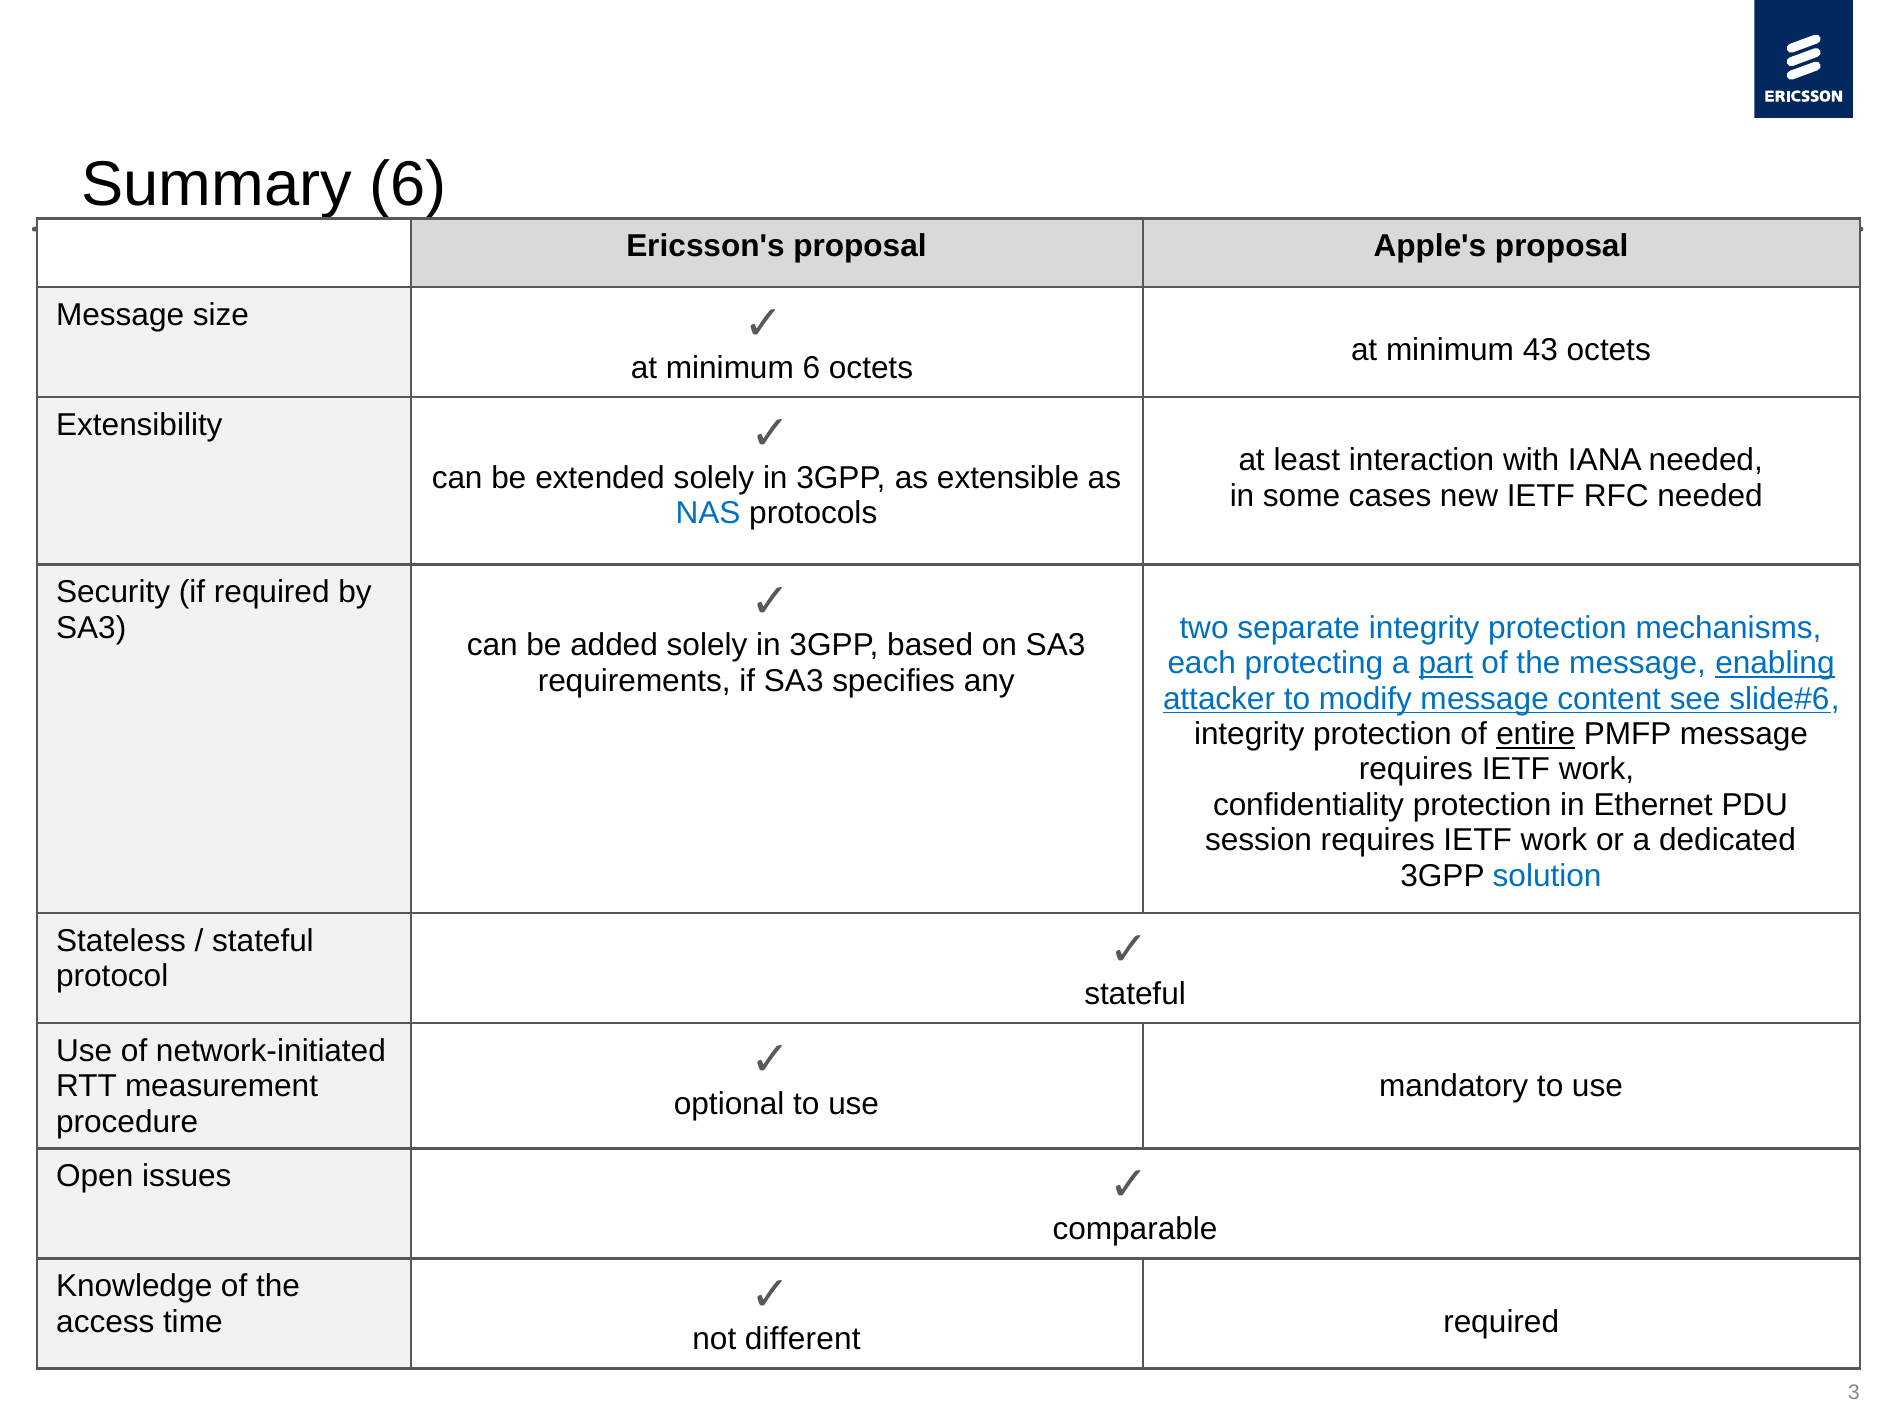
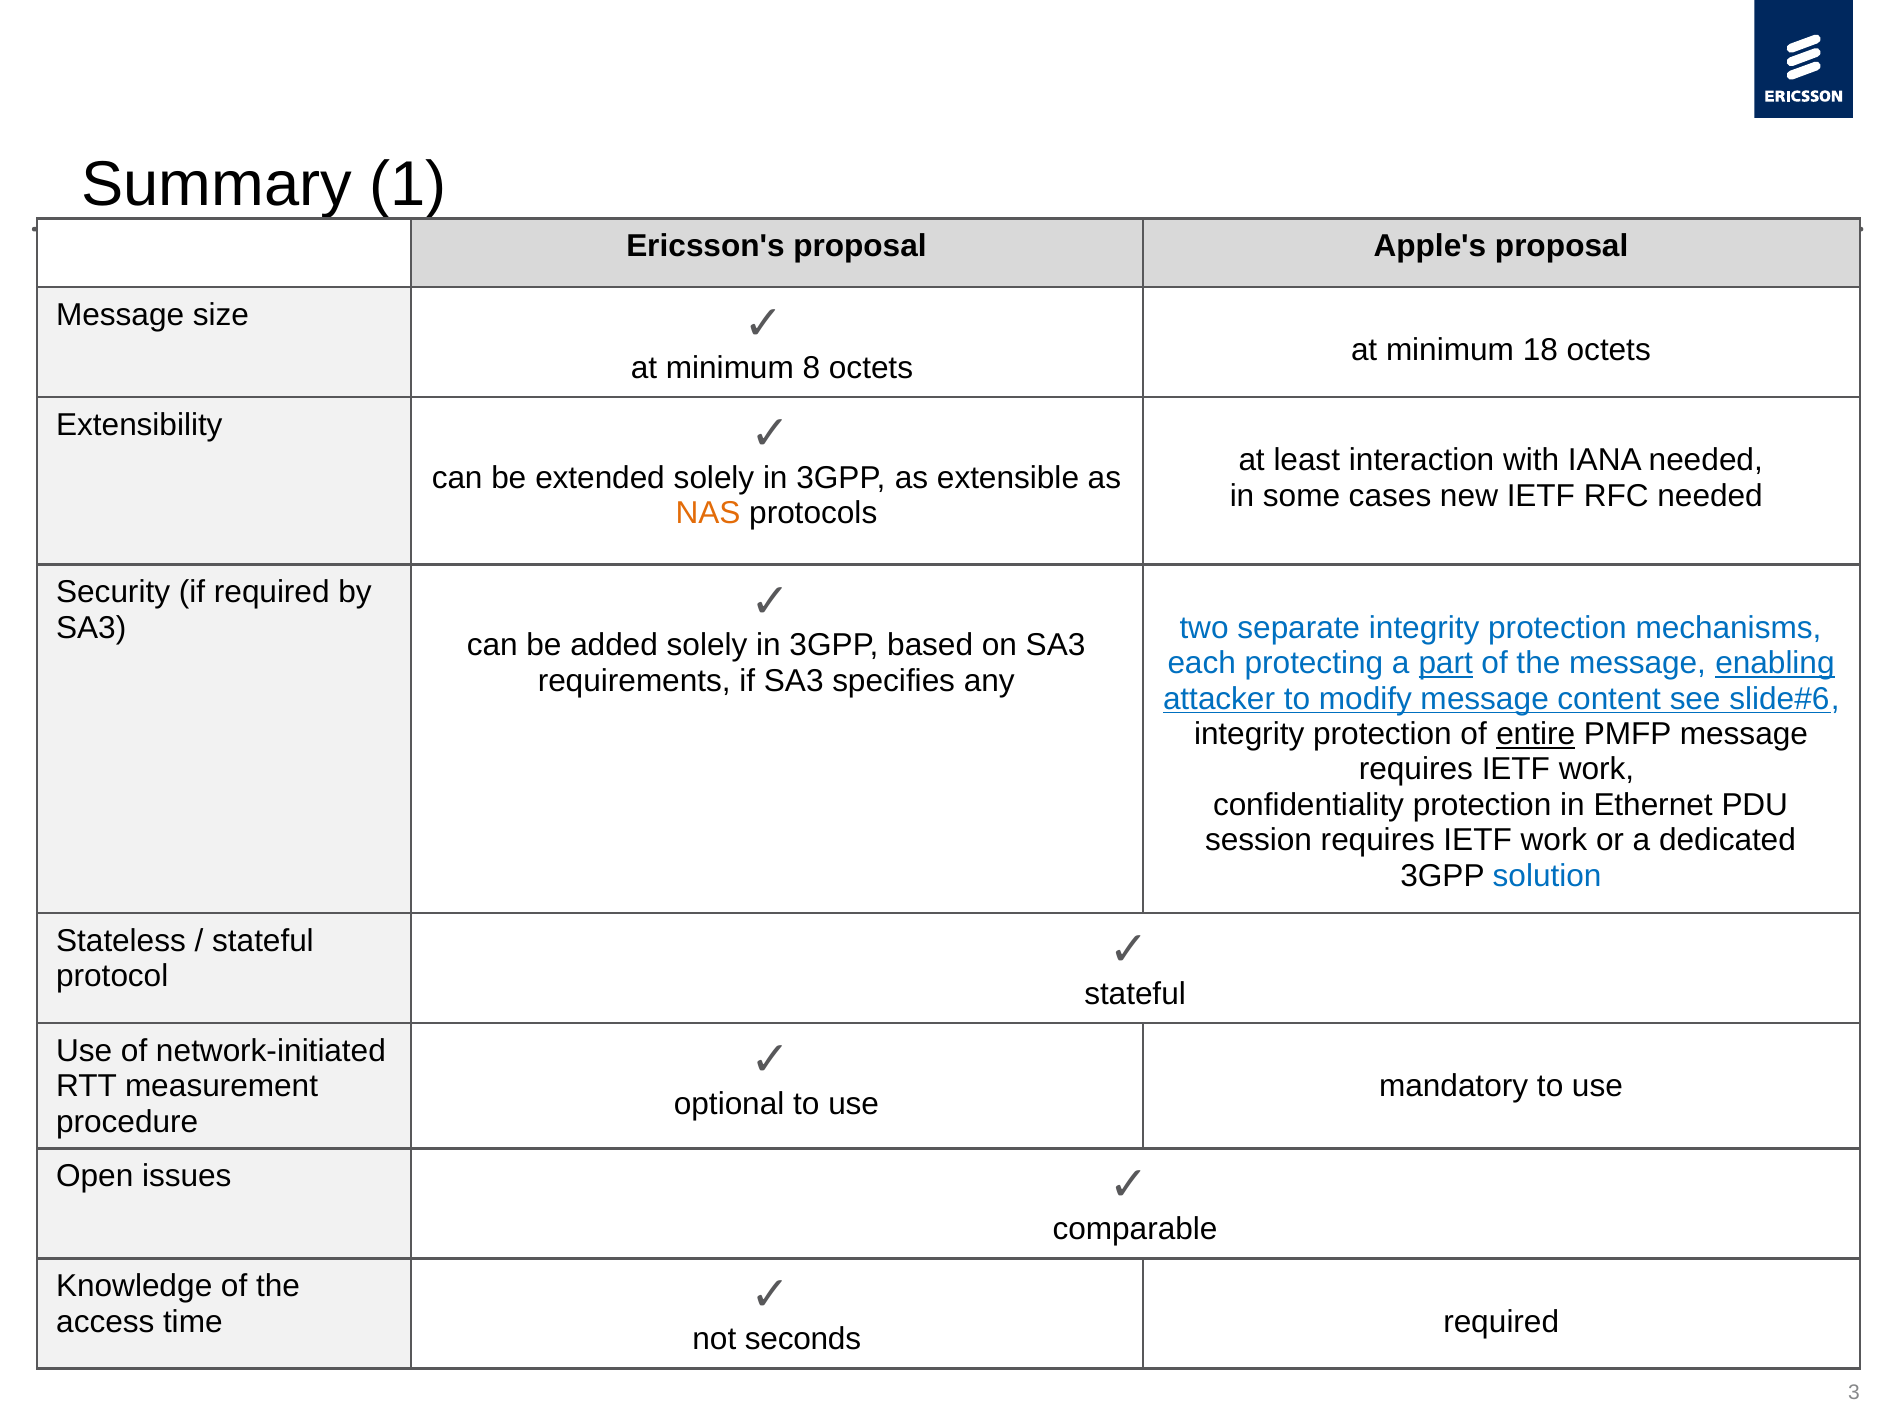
Summary 6: 6 -> 1
43: 43 -> 18
minimum 6: 6 -> 8
NAS colour: blue -> orange
different: different -> seconds
